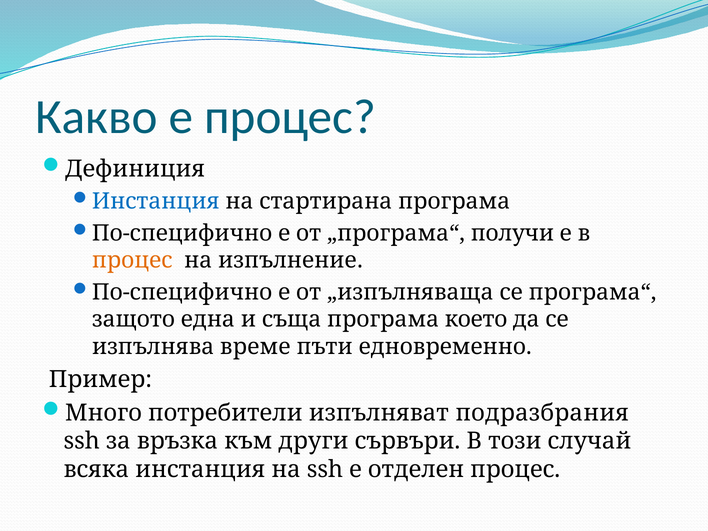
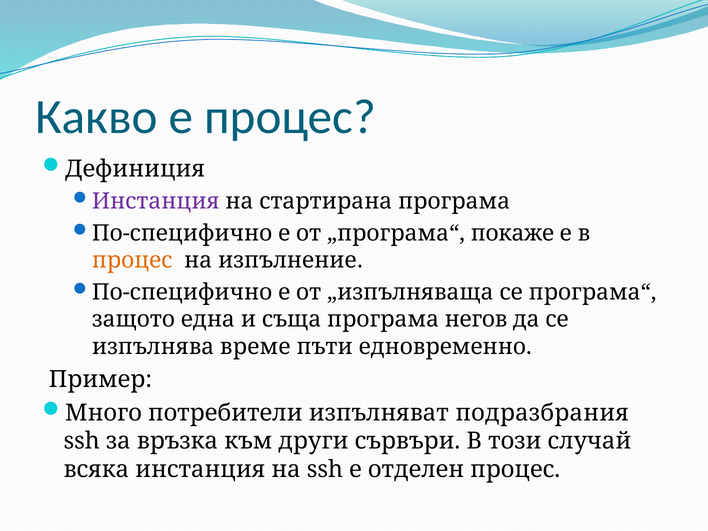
Инстанция at (156, 202) colour: blue -> purple
получи: получи -> покаже
което: което -> негов
